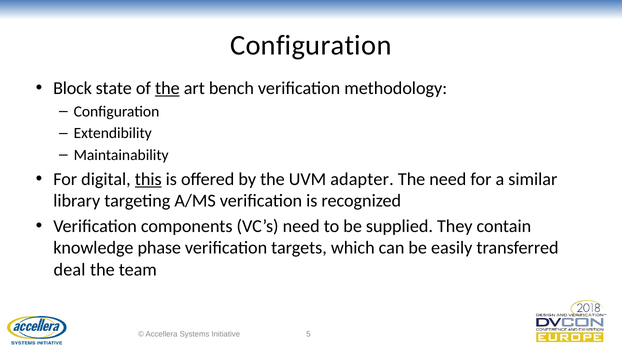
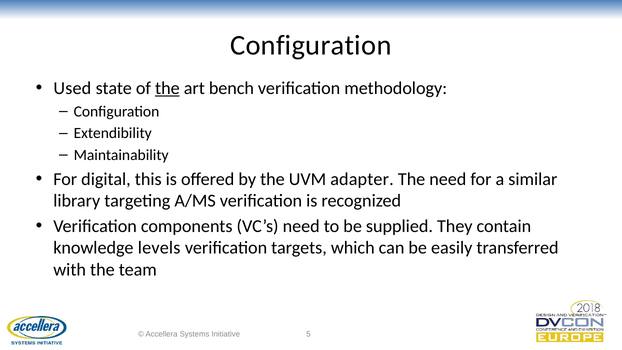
Block: Block -> Used
this underline: present -> none
phase: phase -> levels
deal: deal -> with
